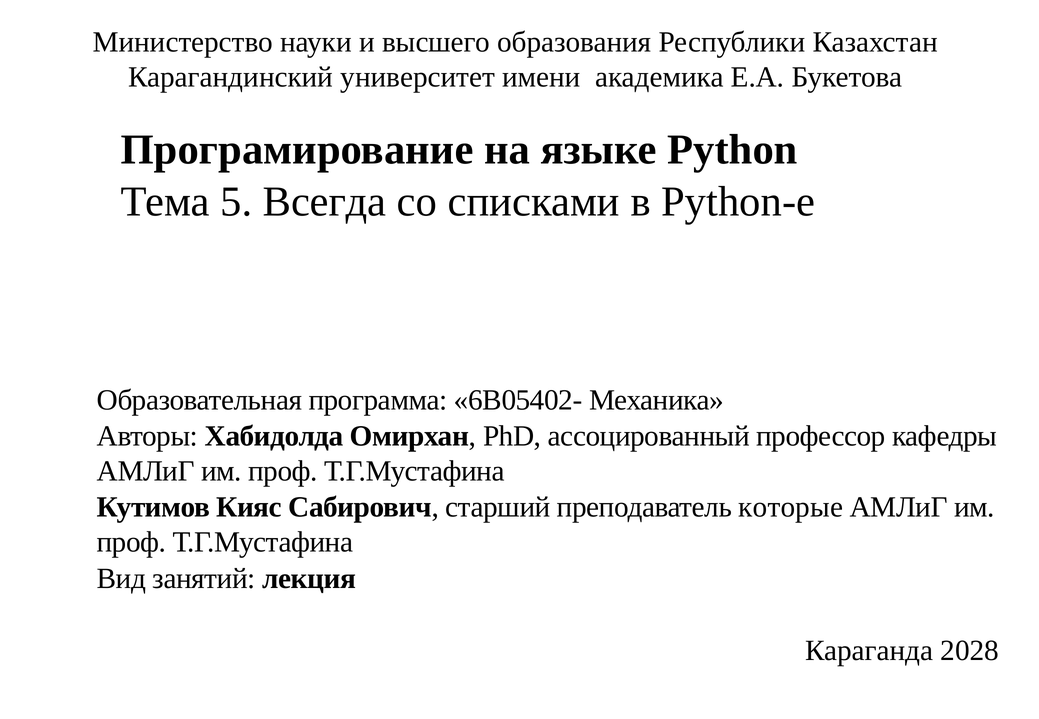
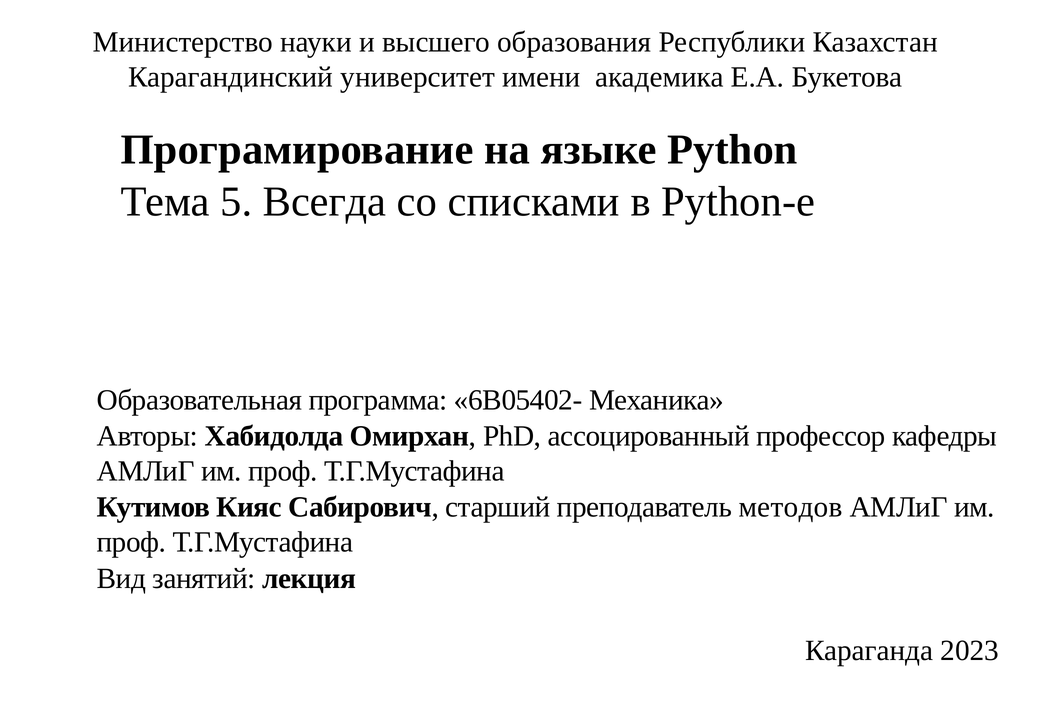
которые: которые -> методов
2028: 2028 -> 2023
